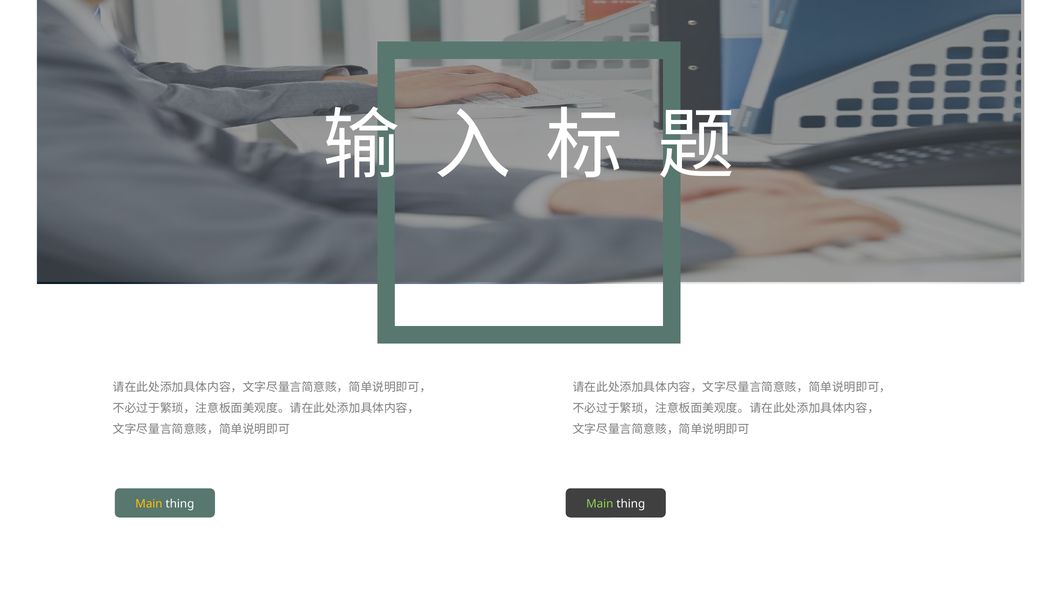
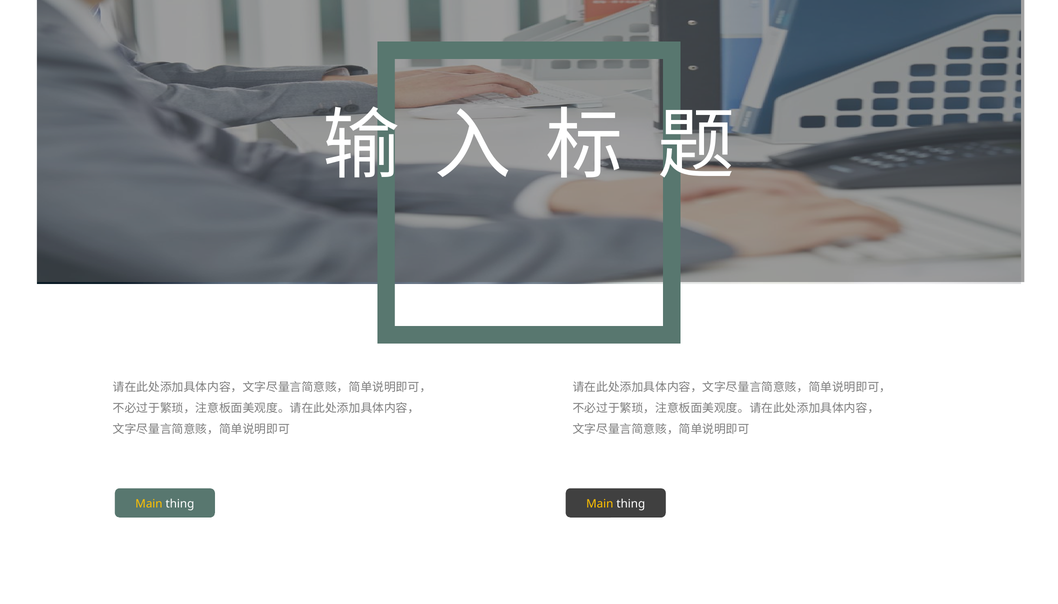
Main at (600, 504) colour: light green -> yellow
